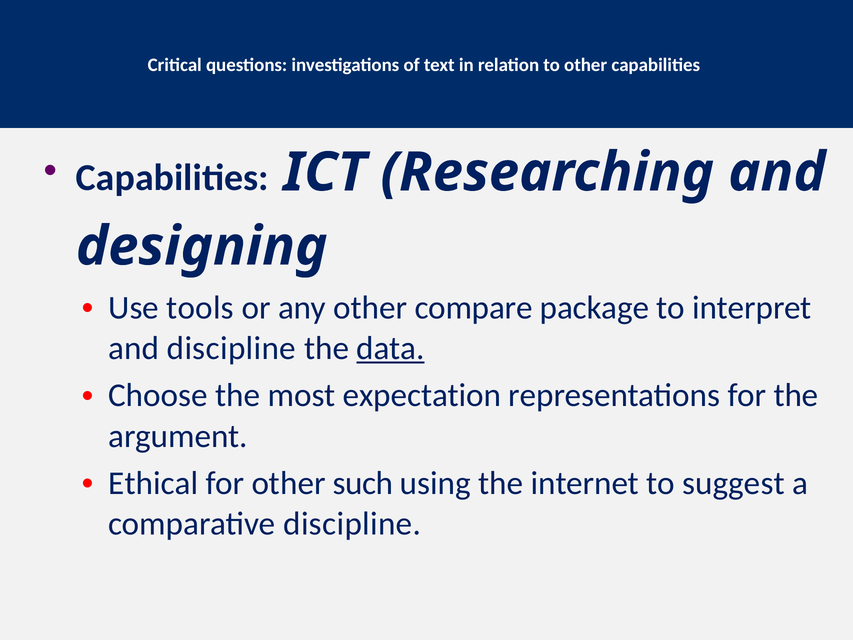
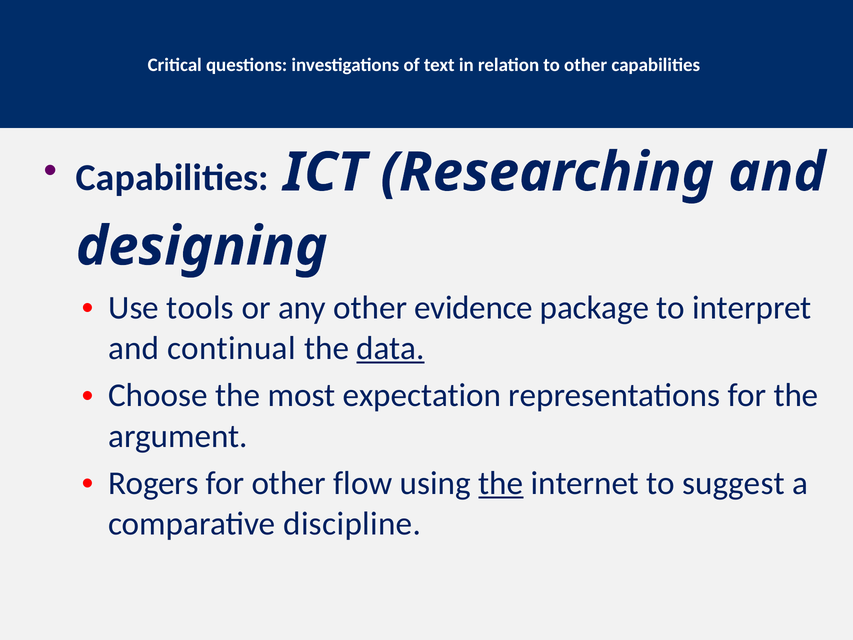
compare: compare -> evidence
and discipline: discipline -> continual
Ethical: Ethical -> Rogers
such: such -> flow
the at (501, 483) underline: none -> present
